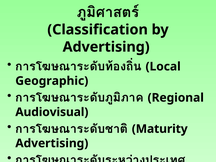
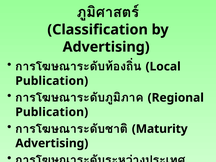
Geographic at (52, 81): Geographic -> Publication
Audiovisual at (52, 112): Audiovisual -> Publication
